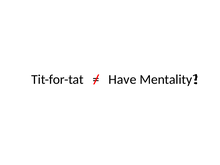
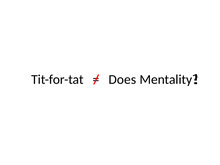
Have: Have -> Does
